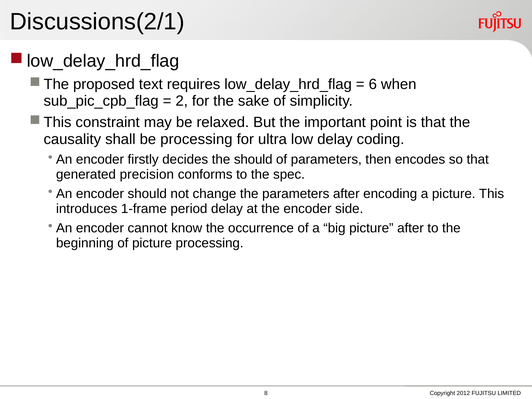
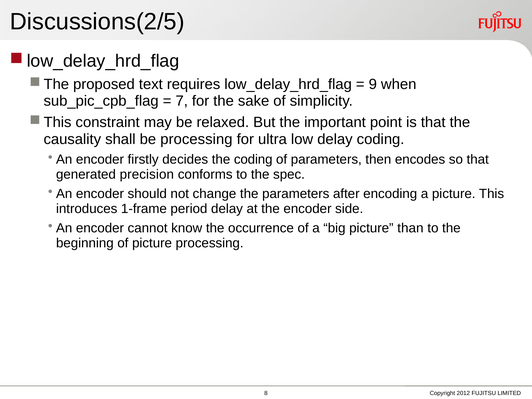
Discussions(2/1: Discussions(2/1 -> Discussions(2/5
6: 6 -> 9
2: 2 -> 7
the should: should -> coding
picture after: after -> than
